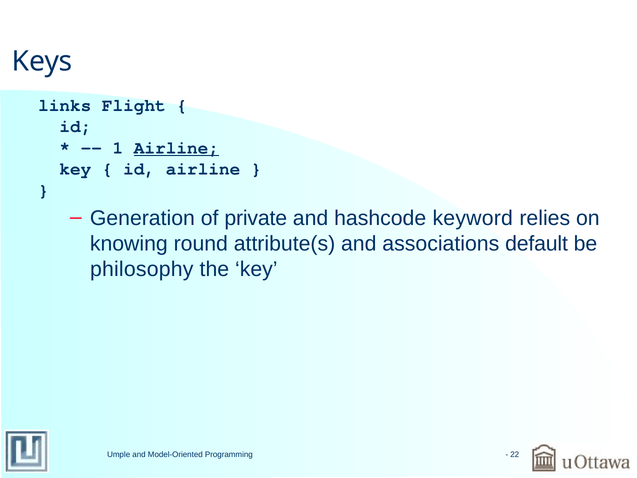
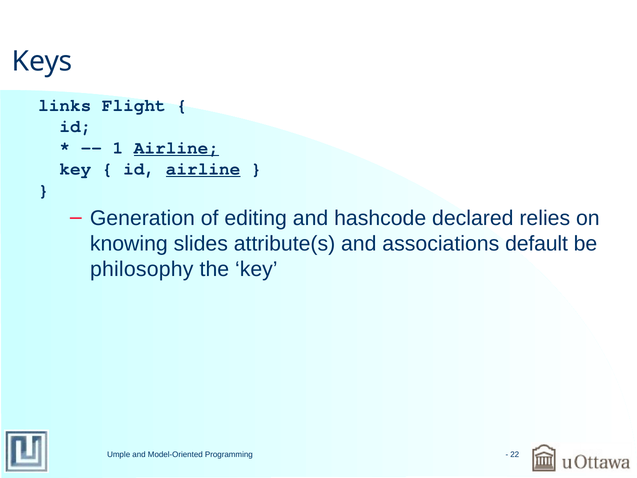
airline at (203, 169) underline: none -> present
private: private -> editing
keyword: keyword -> declared
round: round -> slides
